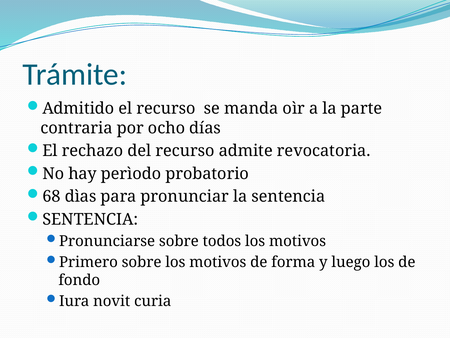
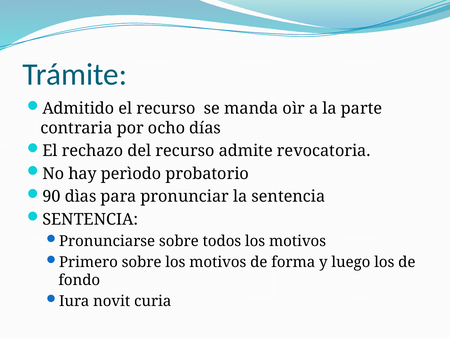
68: 68 -> 90
